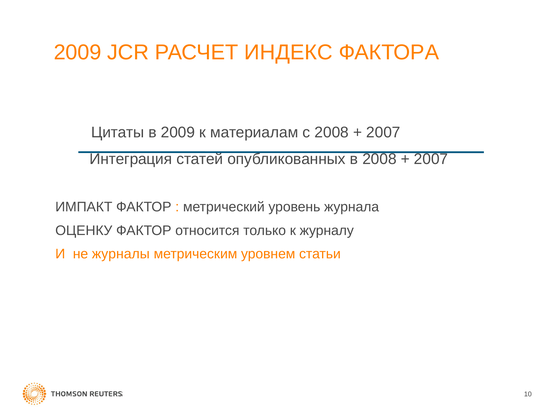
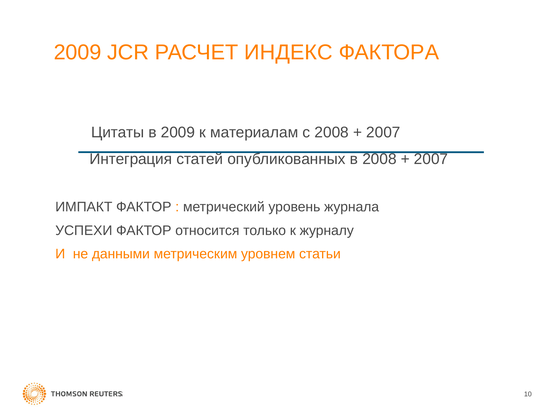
ОЦЕНКУ: ОЦЕНКУ -> УСПЕХИ
журналы: журналы -> данными
